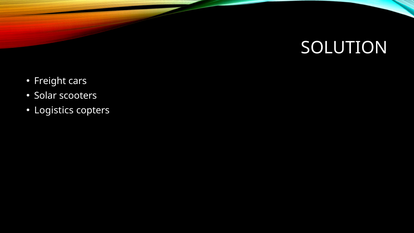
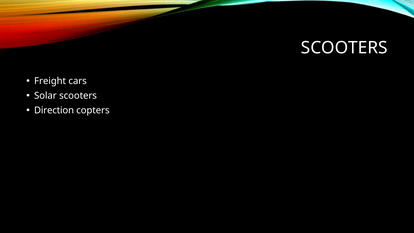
SOLUTION at (344, 48): SOLUTION -> SCOOTERS
Logistics: Logistics -> Direction
